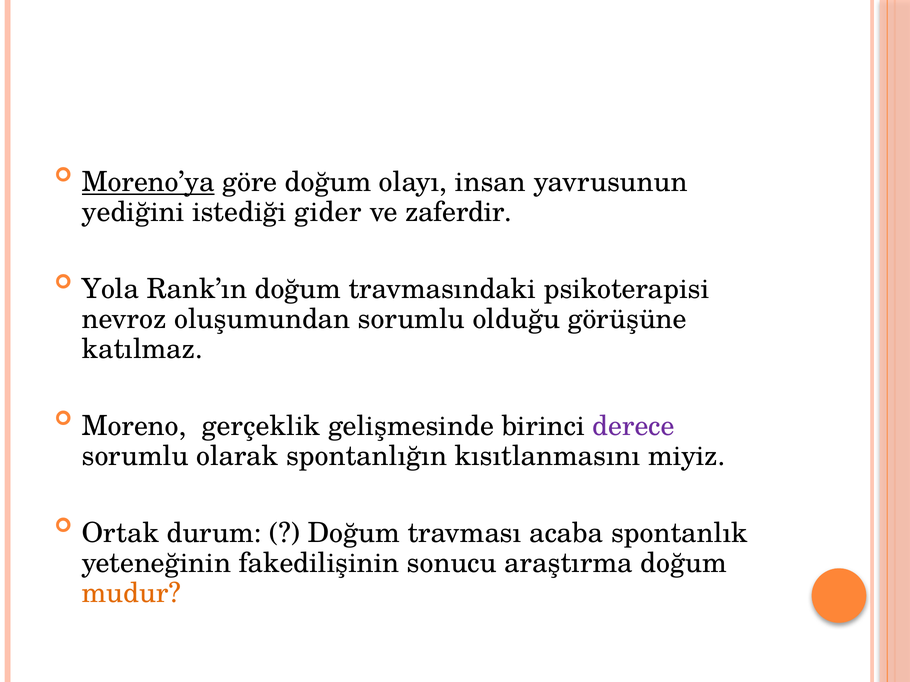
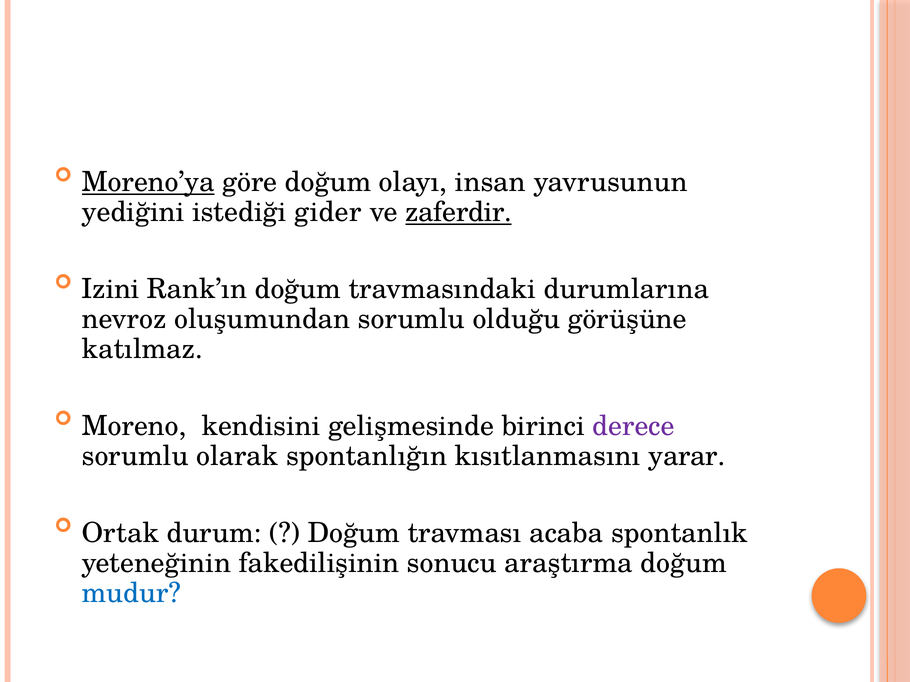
zaferdir underline: none -> present
Yola: Yola -> Izini
psikoterapisi: psikoterapisi -> durumlarına
gerçeklik: gerçeklik -> kendisini
miyiz: miyiz -> yarar
mudur colour: orange -> blue
